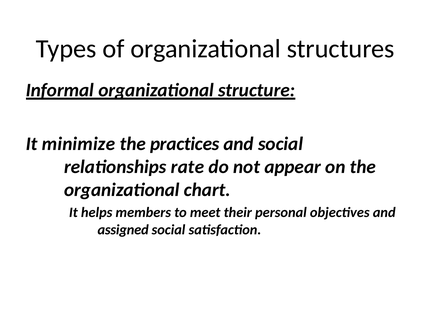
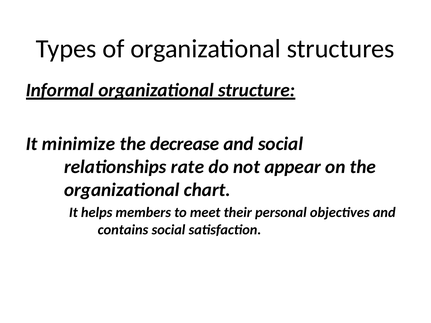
practices: practices -> decrease
assigned: assigned -> contains
